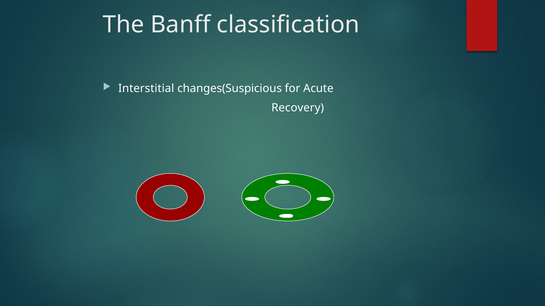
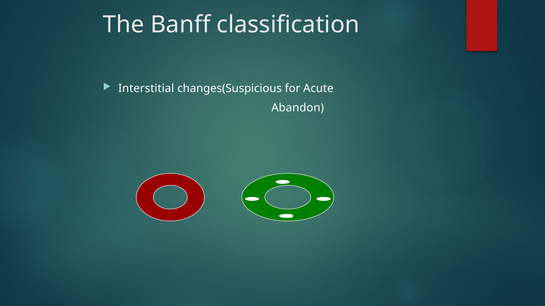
Recovery: Recovery -> Abandon
